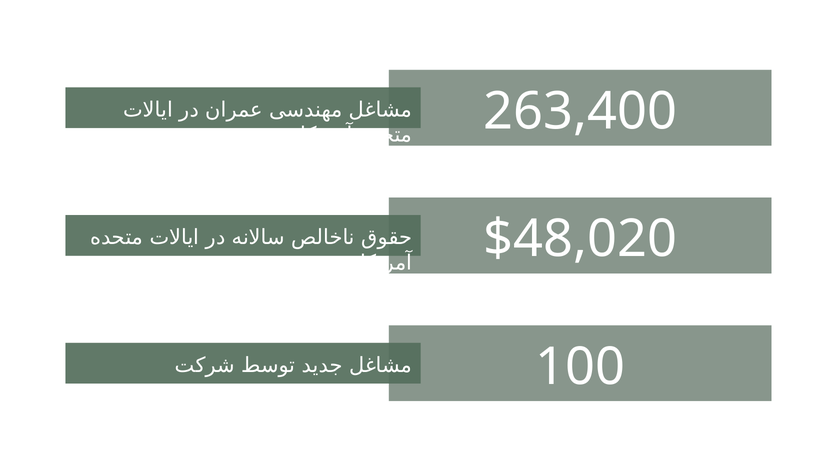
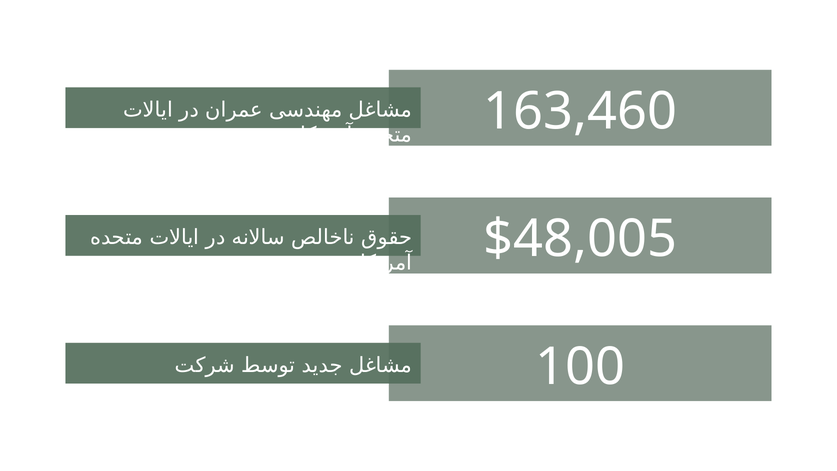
263,400: 263,400 -> 163,460
$48,020: $48,020 -> $48,005
